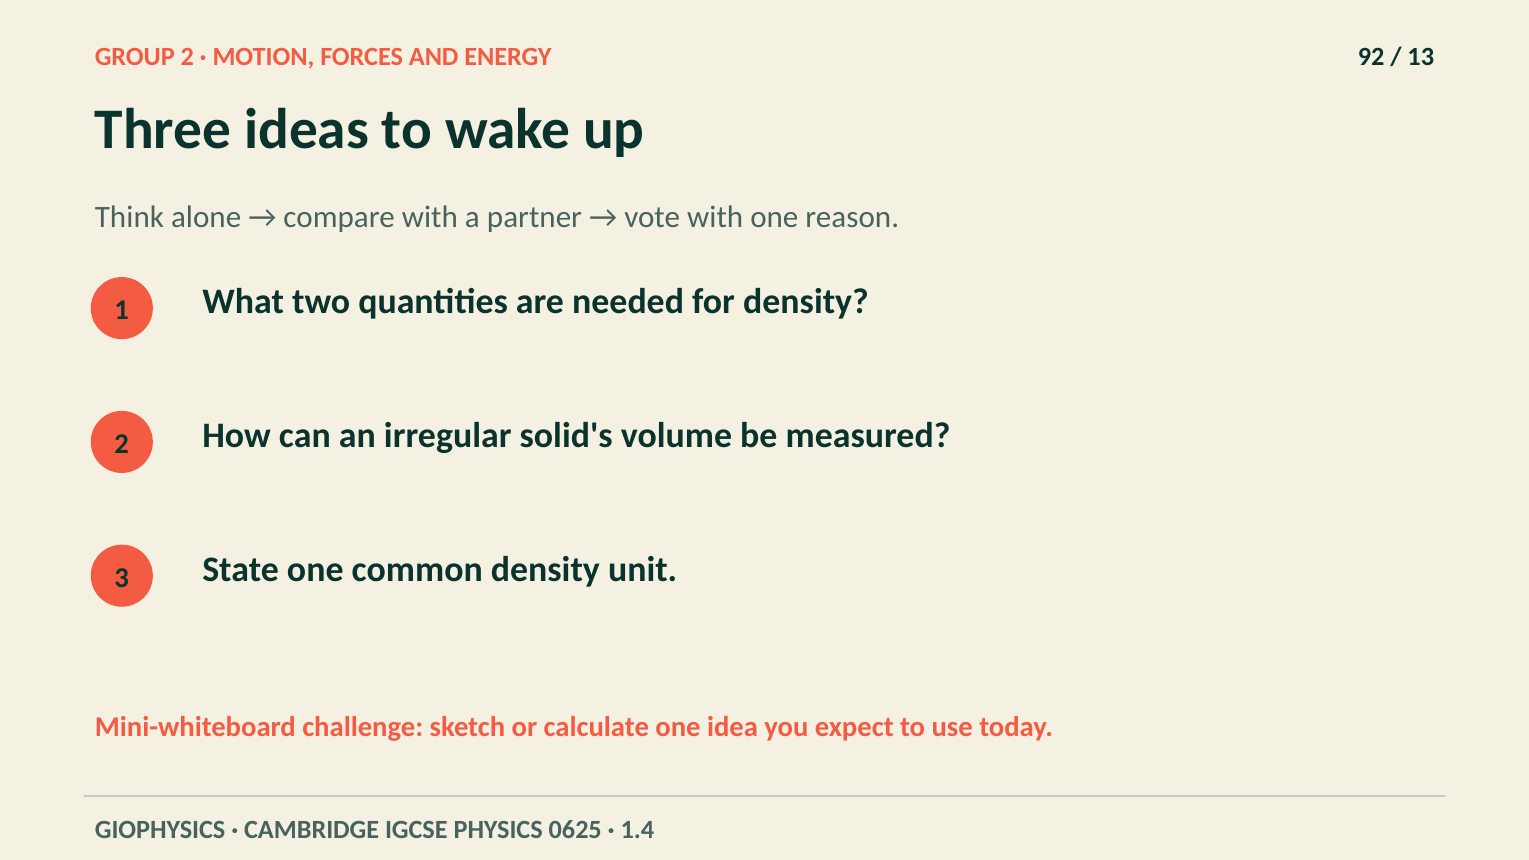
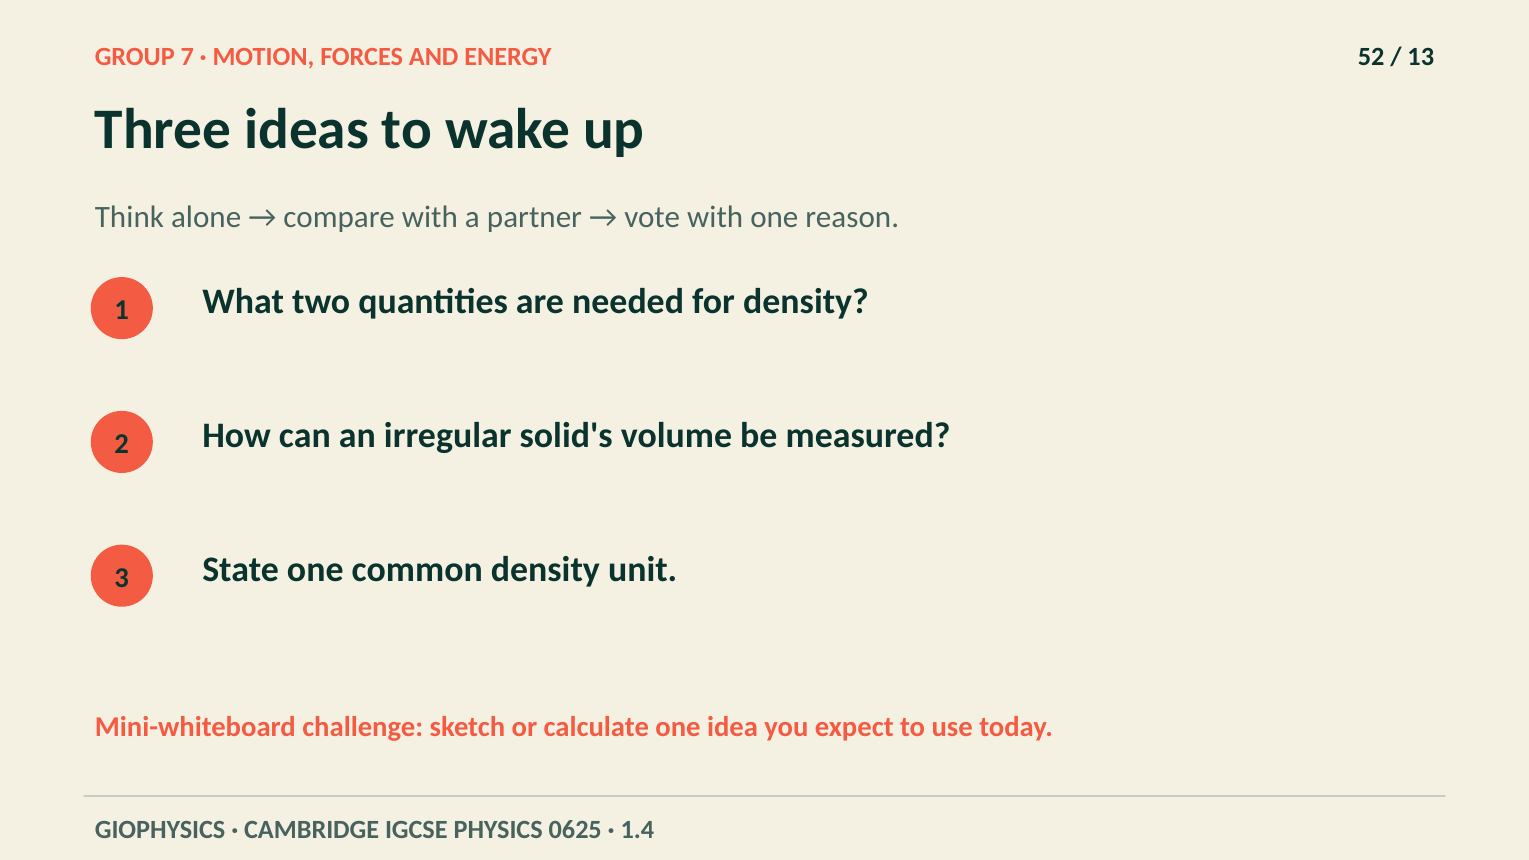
GROUP 2: 2 -> 7
92: 92 -> 52
